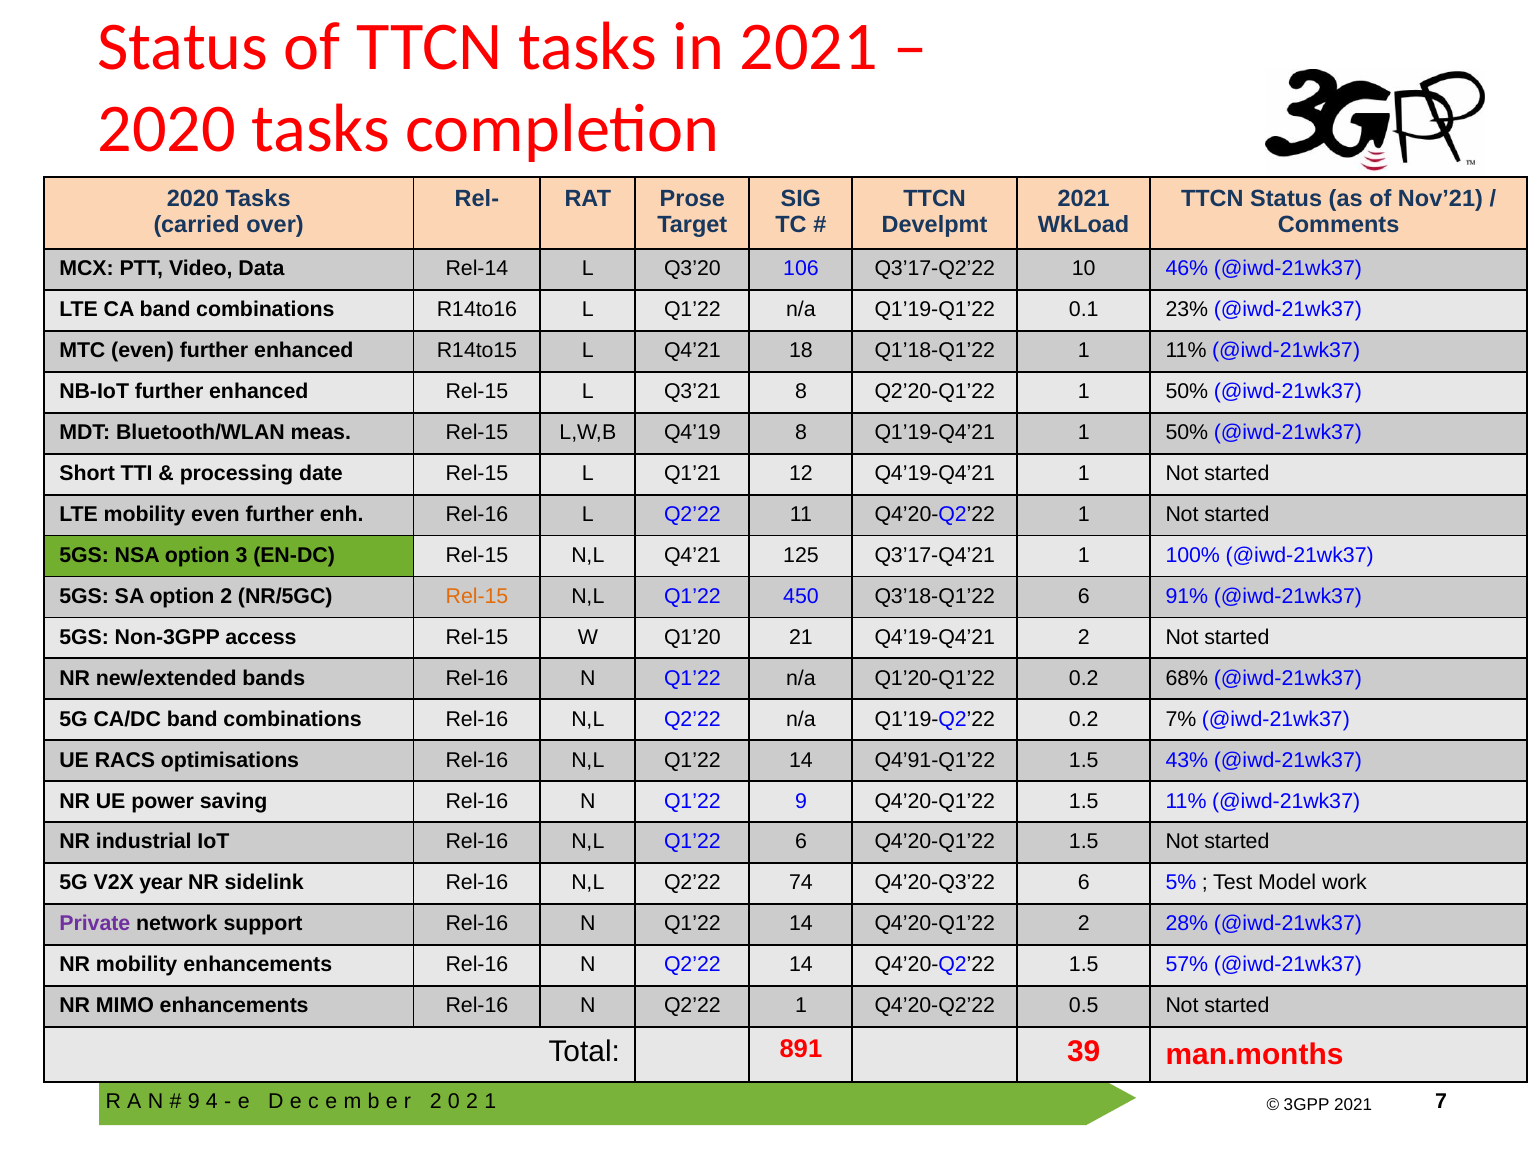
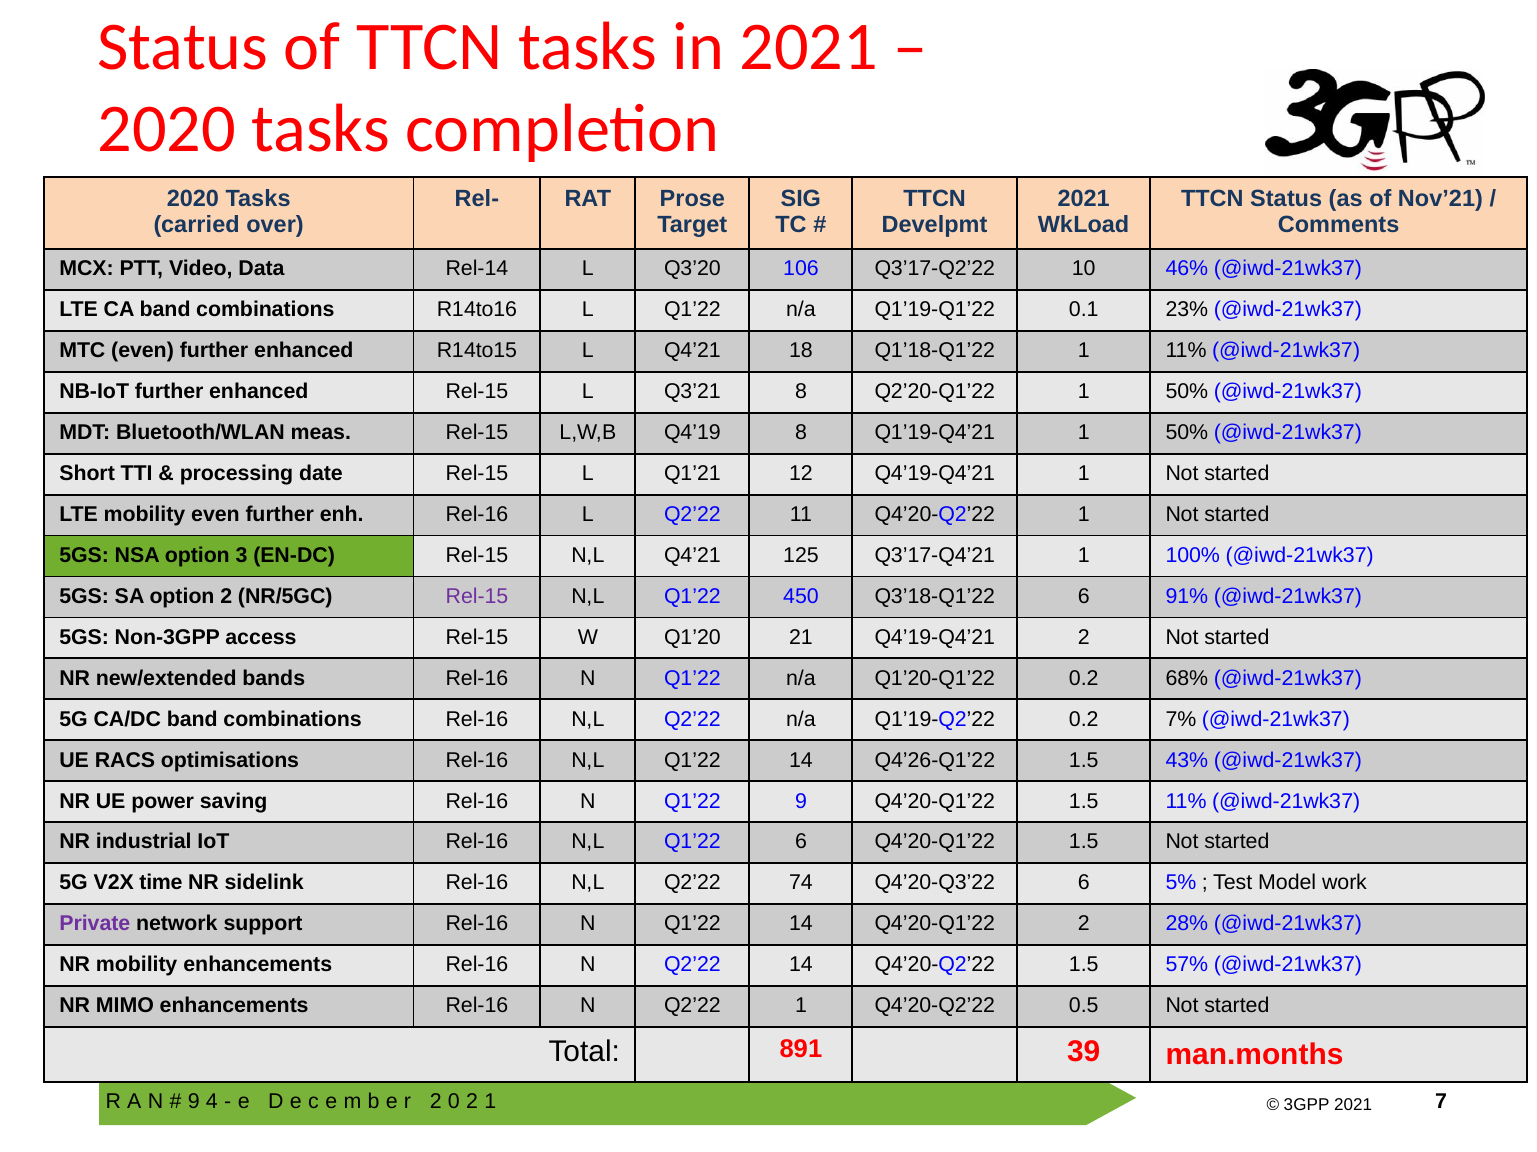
Rel-15 at (477, 597) colour: orange -> purple
Q4’91-Q1’22: Q4’91-Q1’22 -> Q4’26-Q1’22
year: year -> time
